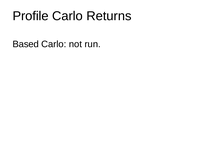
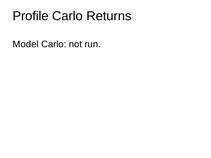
Based: Based -> Model
